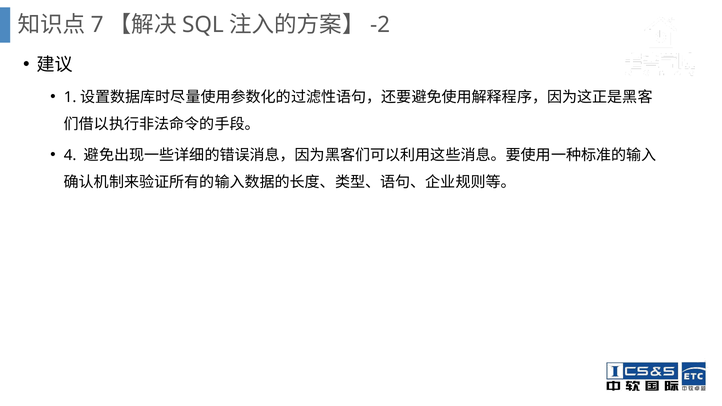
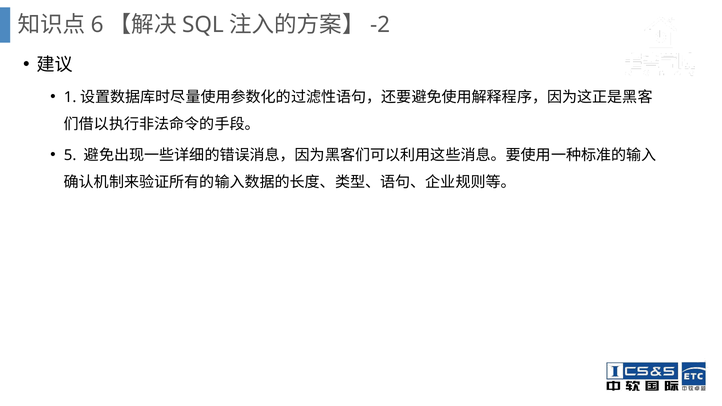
7: 7 -> 6
4: 4 -> 5
